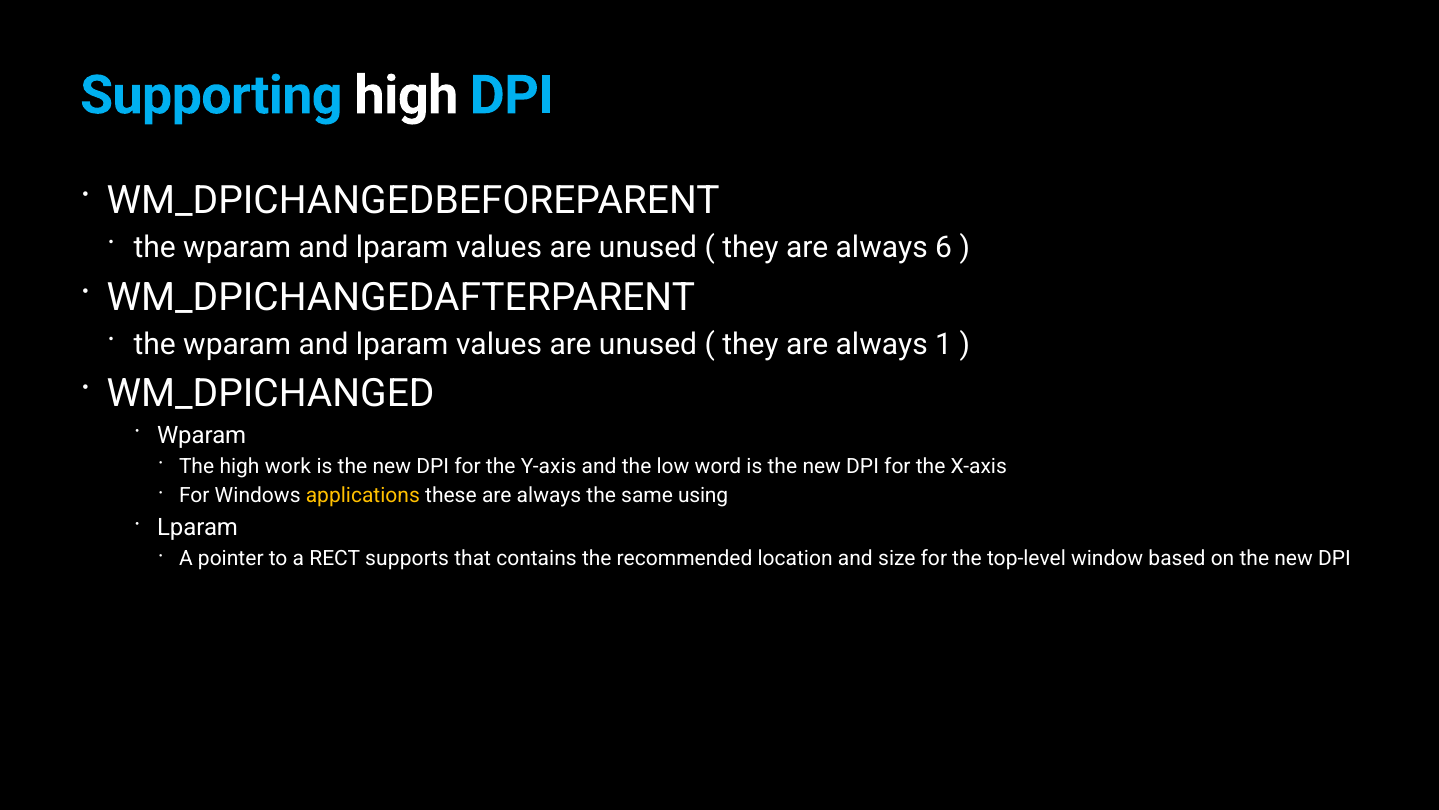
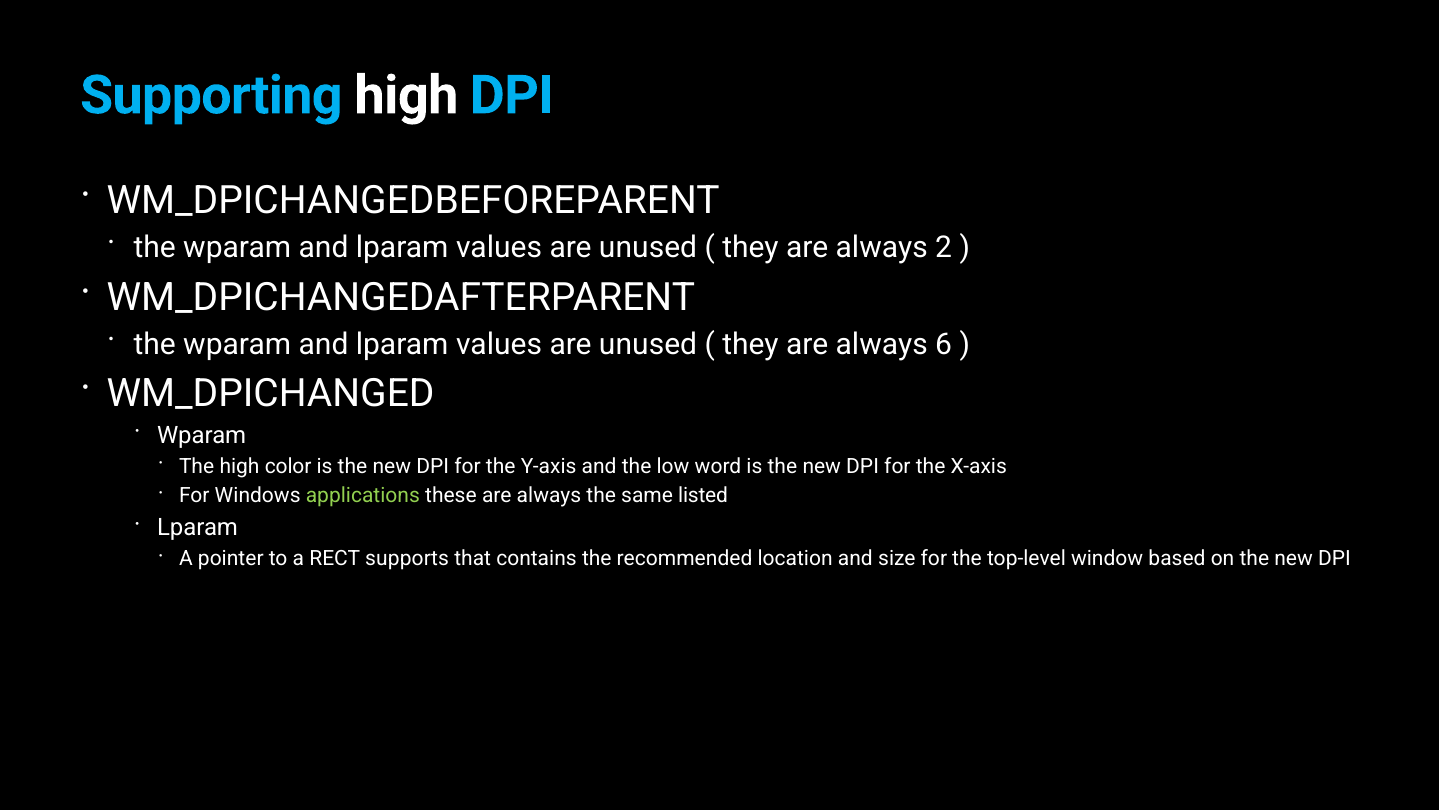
6: 6 -> 2
1: 1 -> 6
work: work -> color
applications colour: yellow -> light green
using: using -> listed
